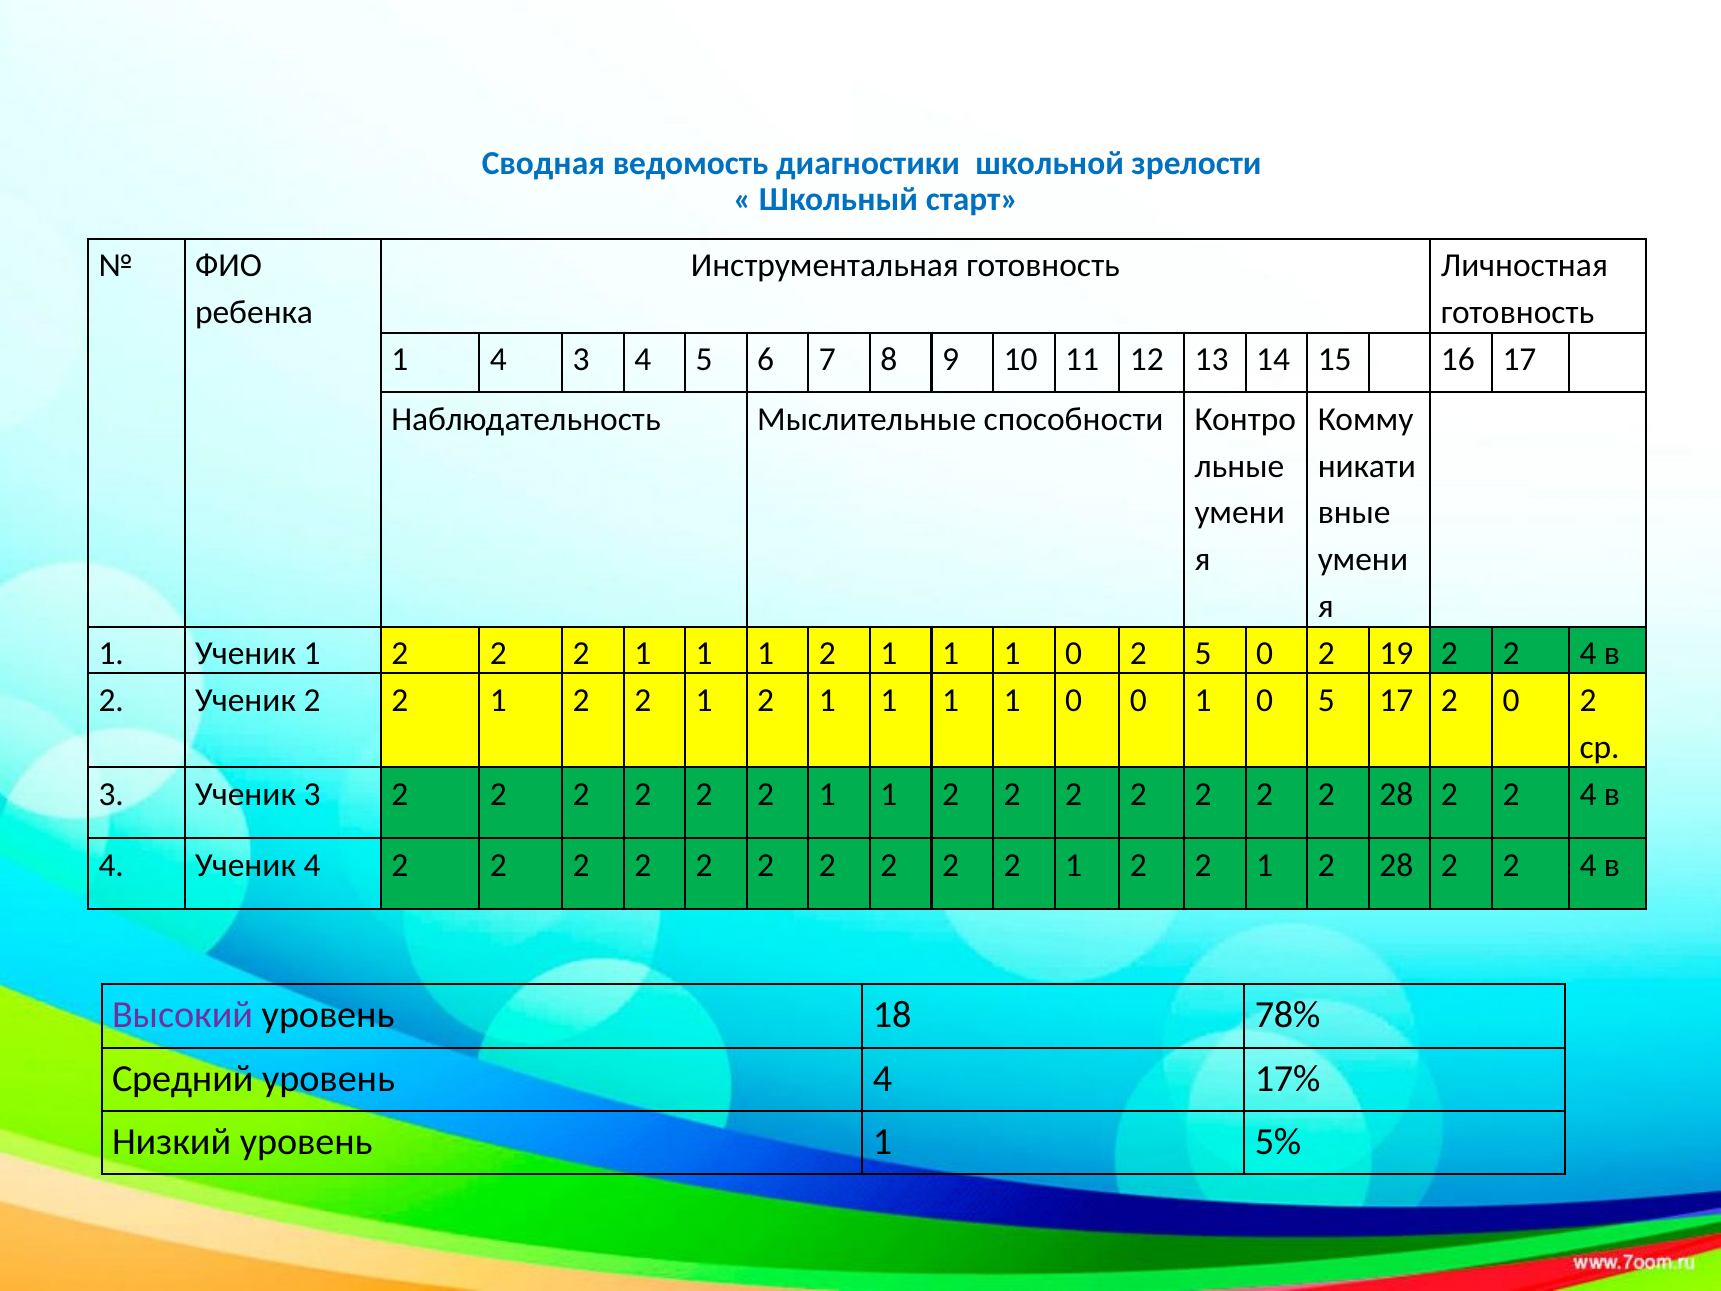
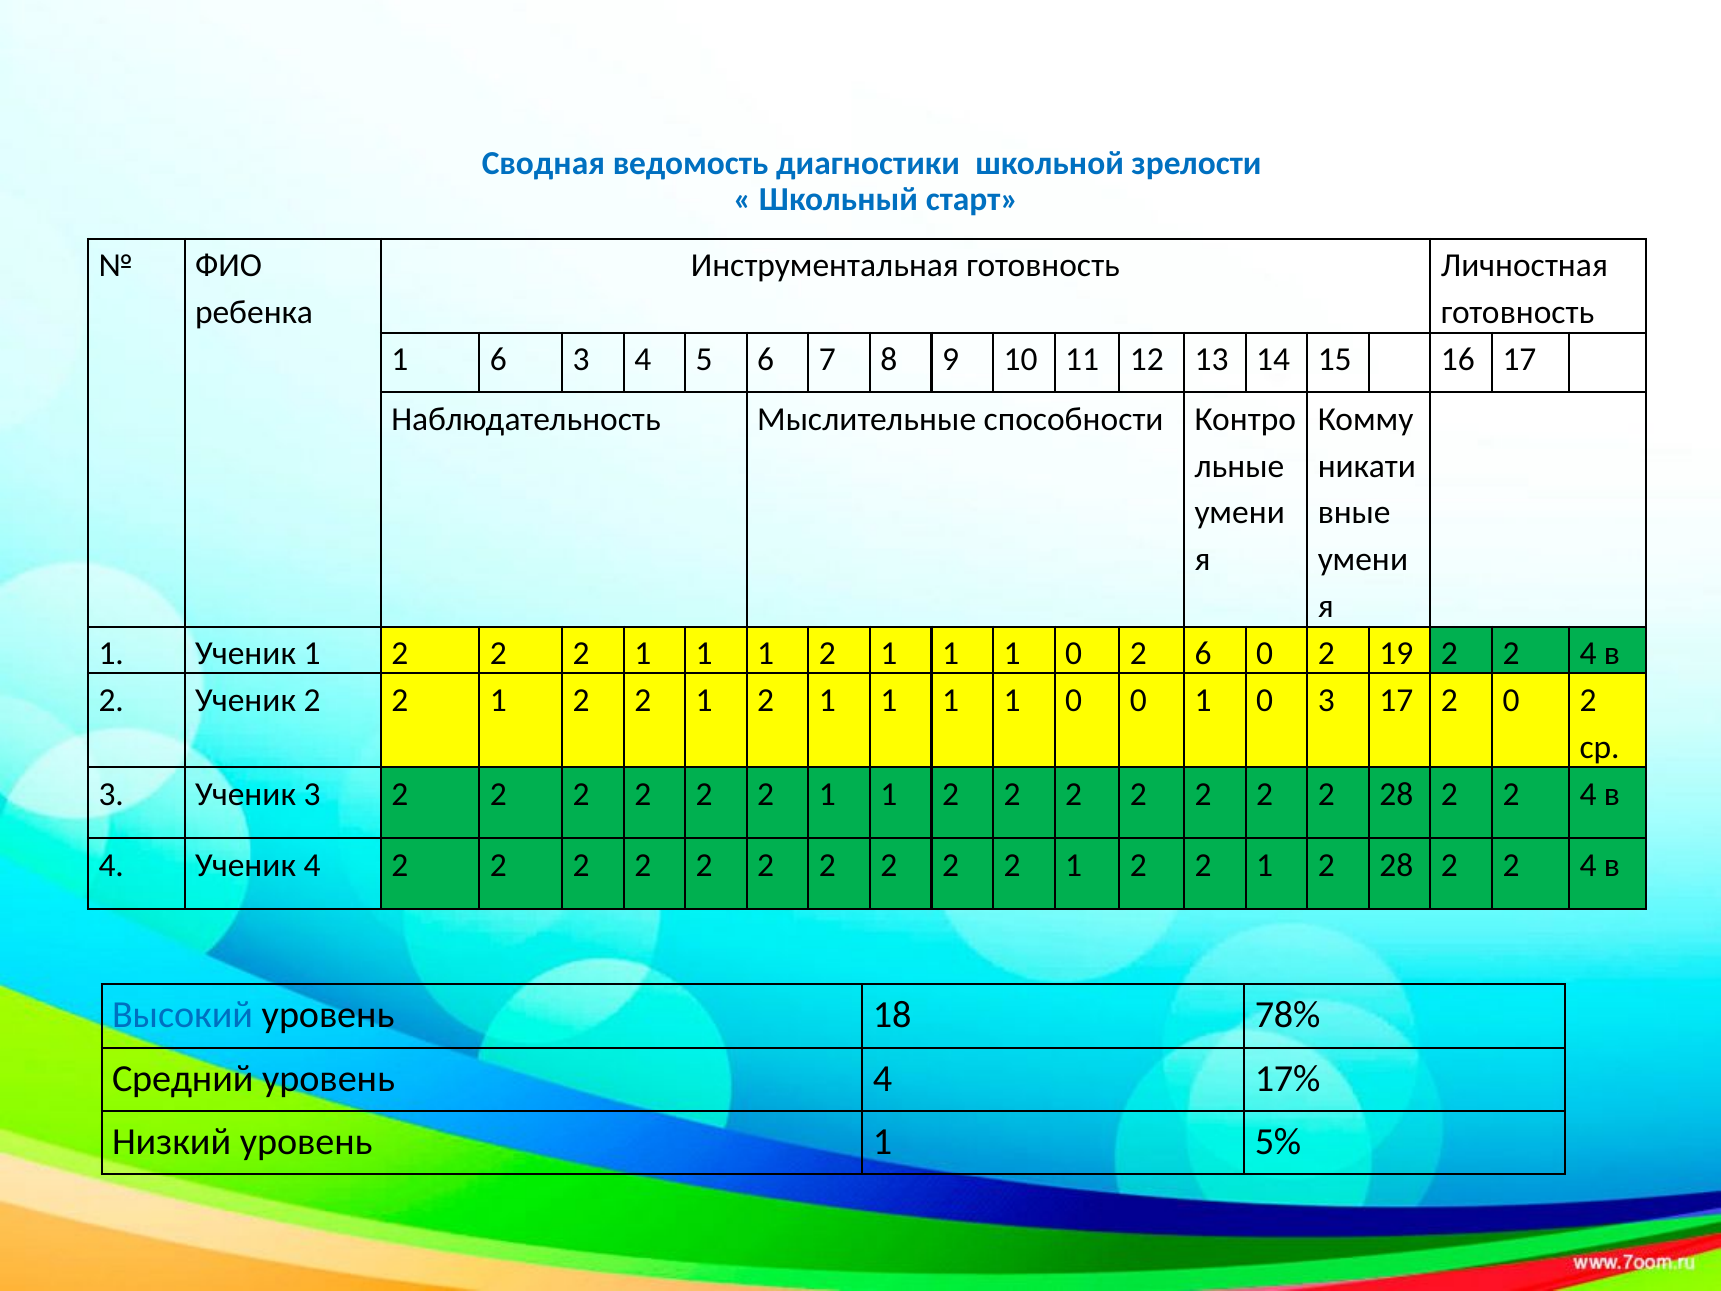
1 4: 4 -> 6
2 5: 5 -> 6
0 5: 5 -> 3
Высокий colour: purple -> blue
